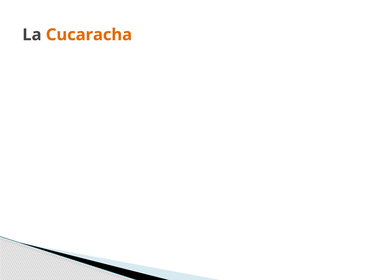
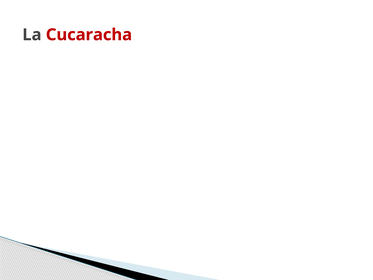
Cucaracha colour: orange -> red
